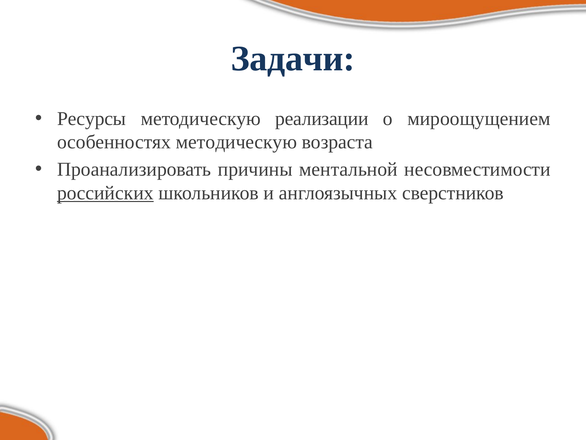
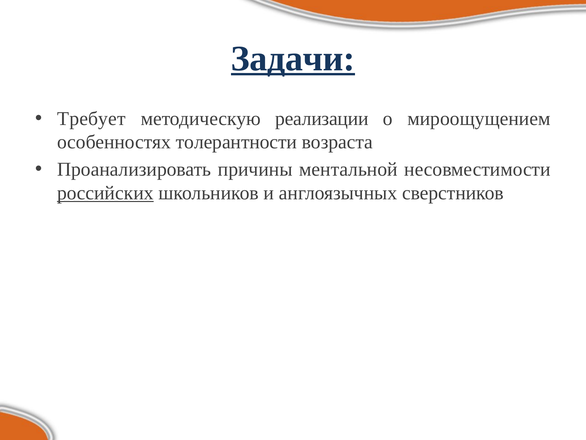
Задачи underline: none -> present
Ресурсы: Ресурсы -> Требует
особенностях методическую: методическую -> толерантности
